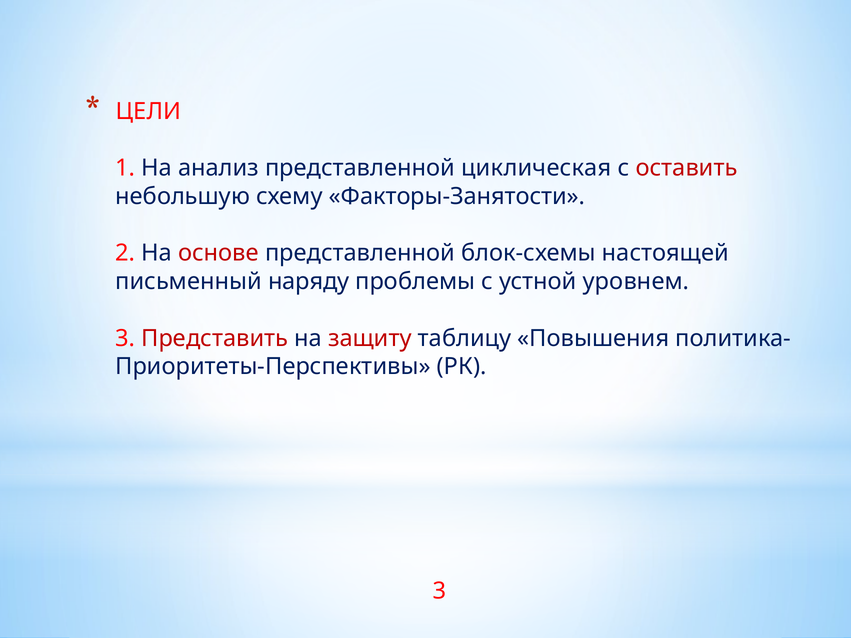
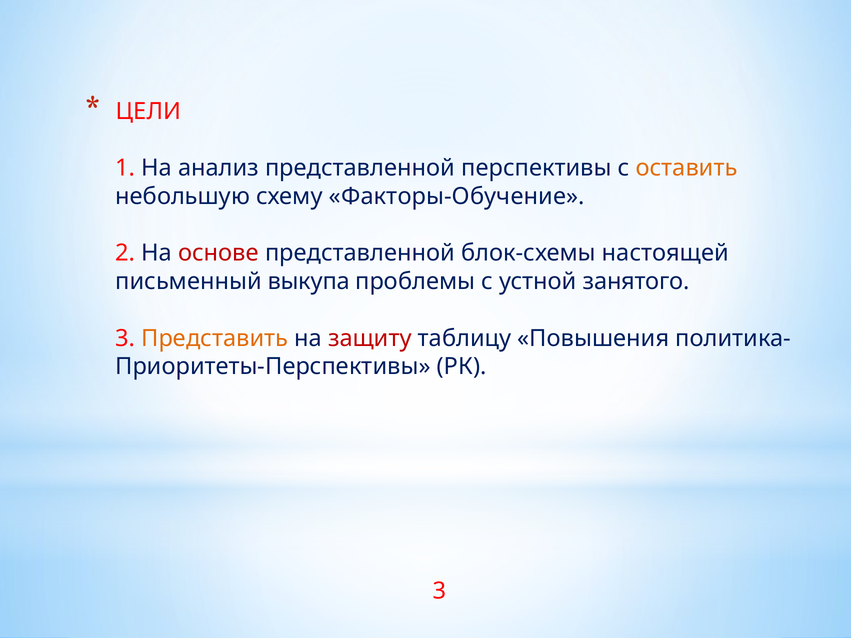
циклическая: циклическая -> перспективы
оставить colour: red -> orange
Факторы-Занятости: Факторы-Занятости -> Факторы-Обучение
наряду: наряду -> выкупа
уровнем: уровнем -> занятого
Представить colour: red -> orange
